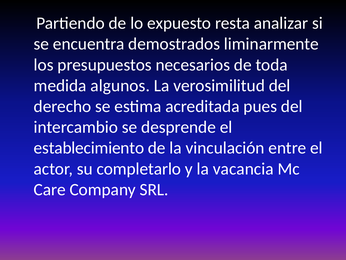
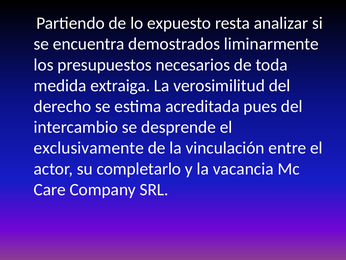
algunos: algunos -> extraiga
establecimiento: establecimiento -> exclusivamente
